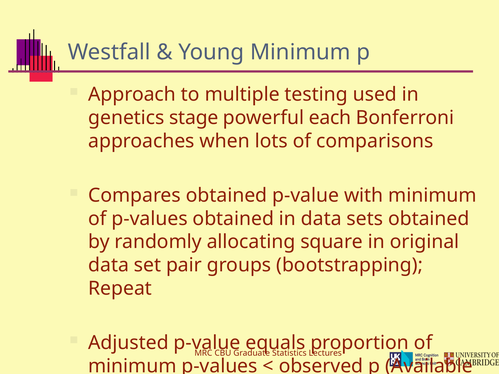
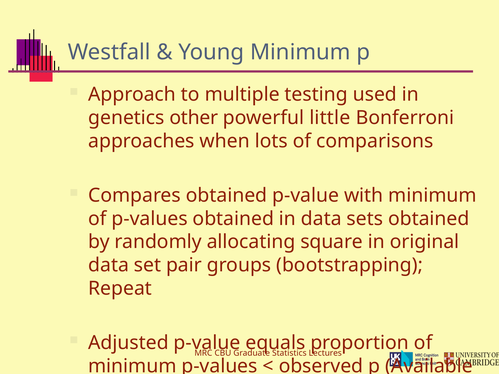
stage: stage -> other
each: each -> little
